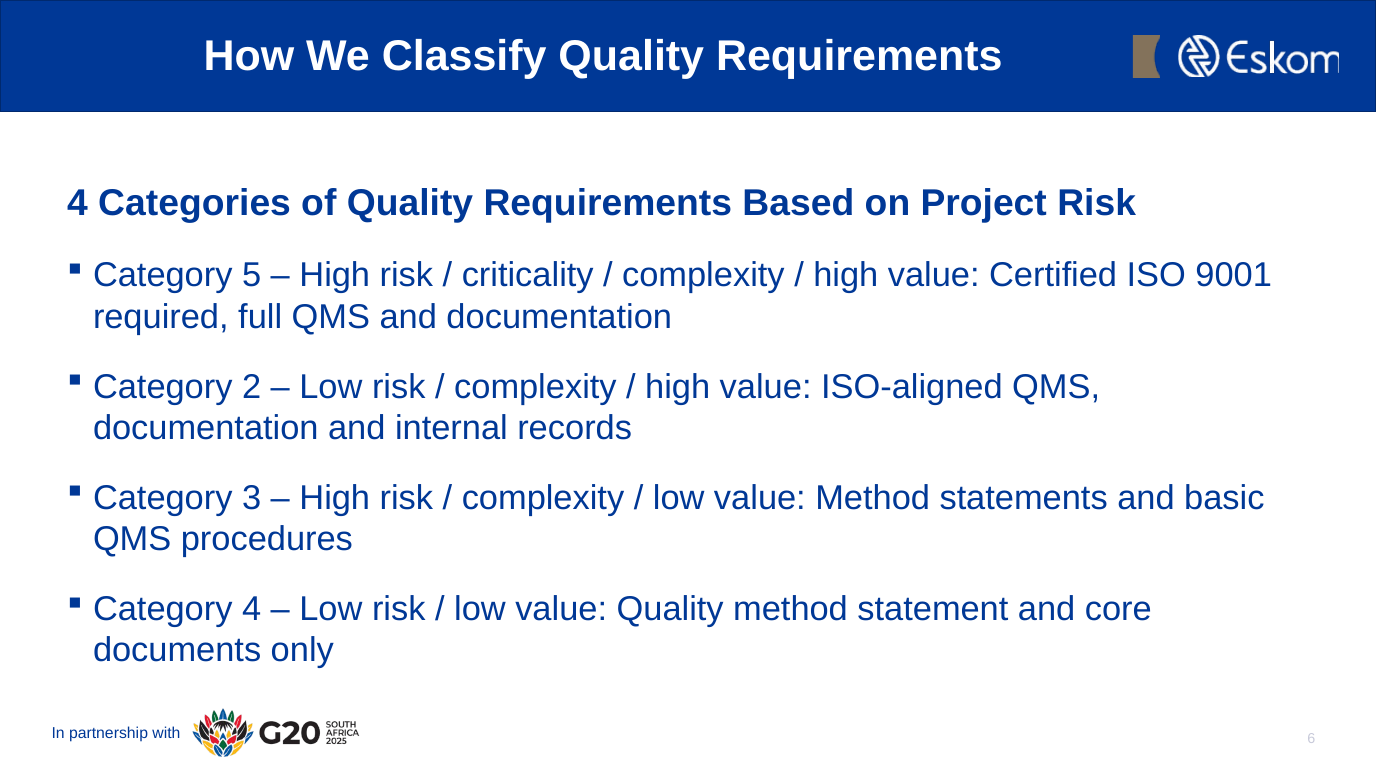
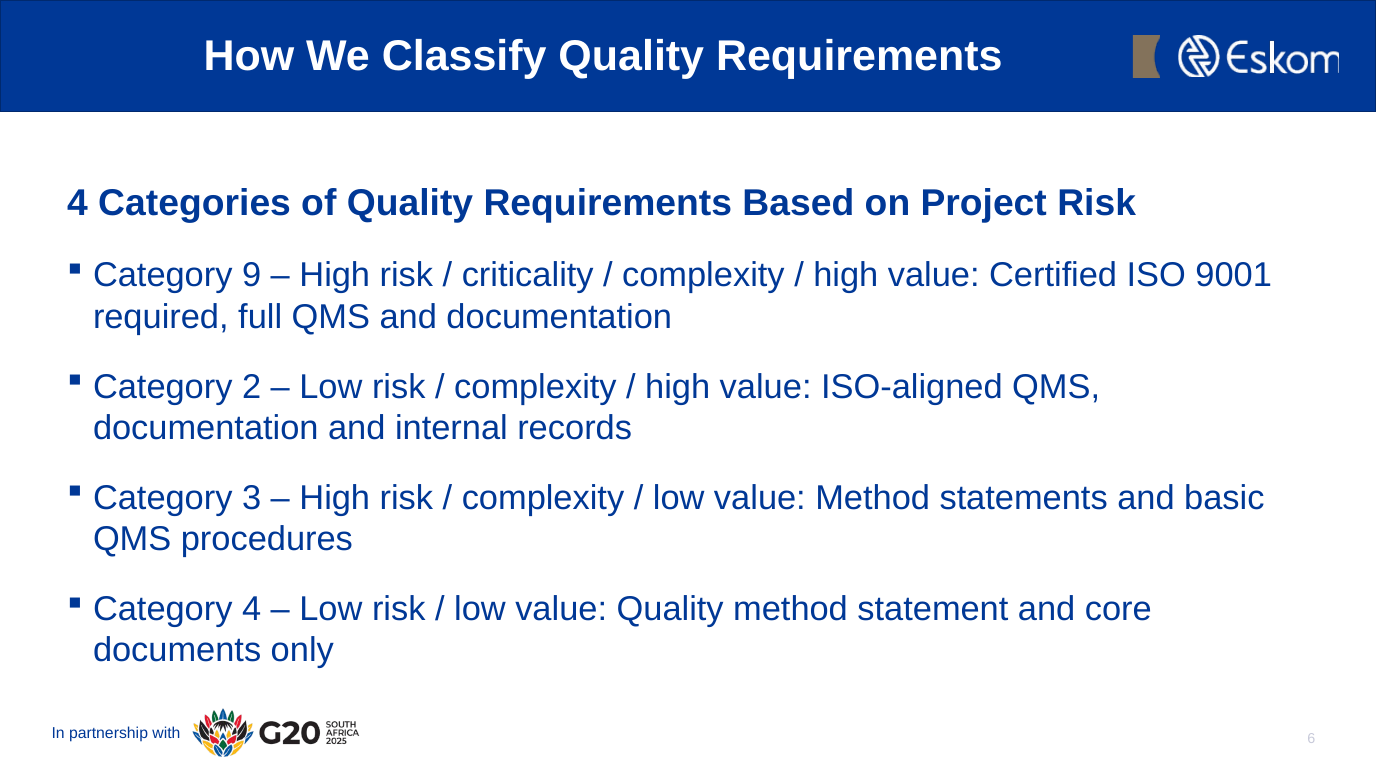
5: 5 -> 9
